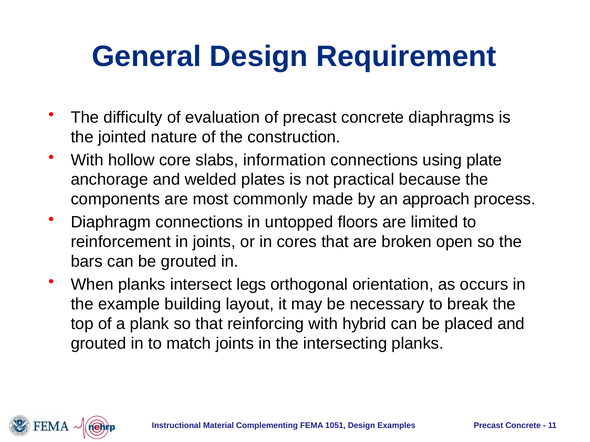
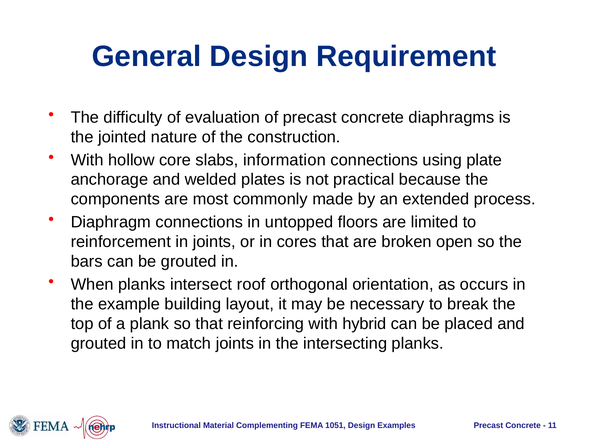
approach: approach -> extended
legs: legs -> roof
